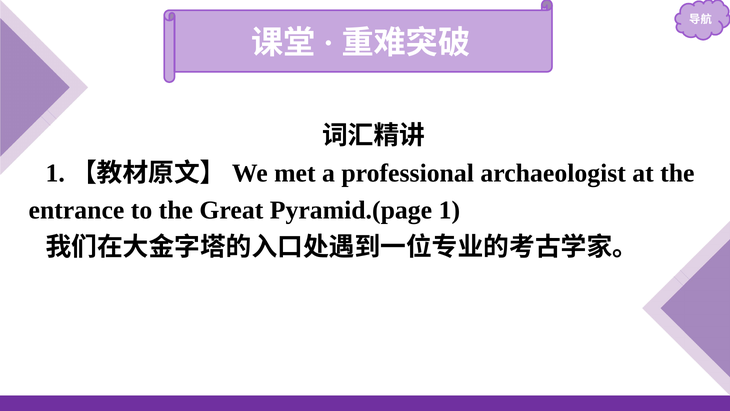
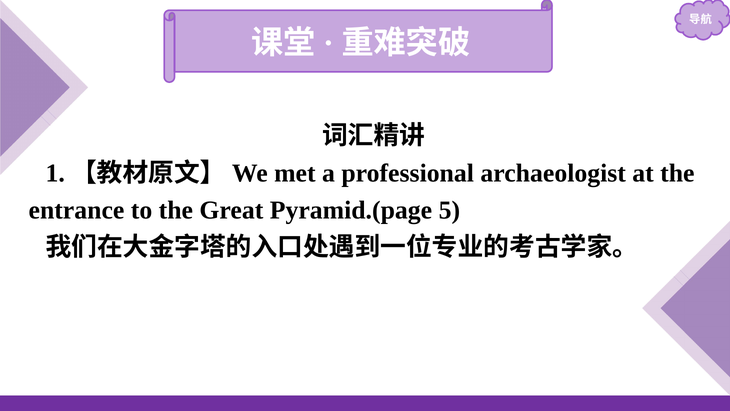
Pyramid.(page 1: 1 -> 5
